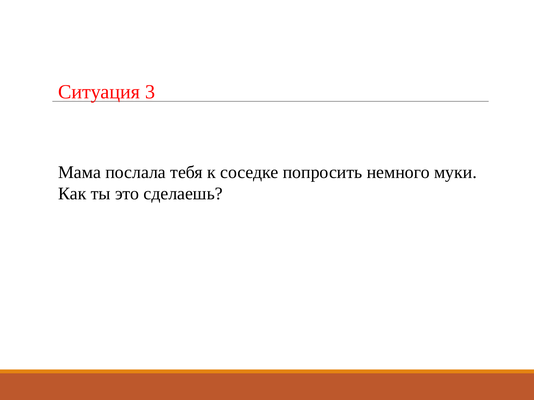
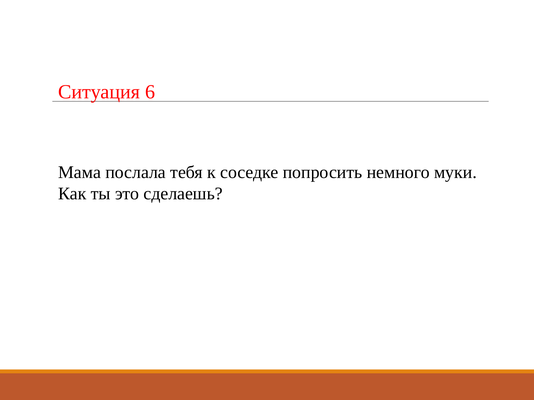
3: 3 -> 6
